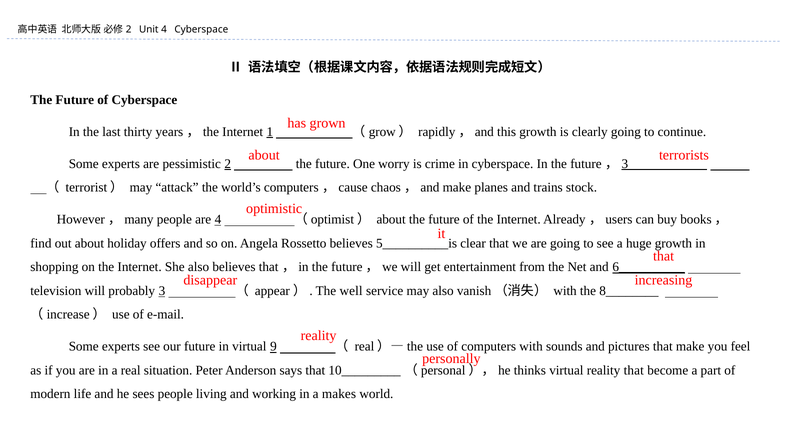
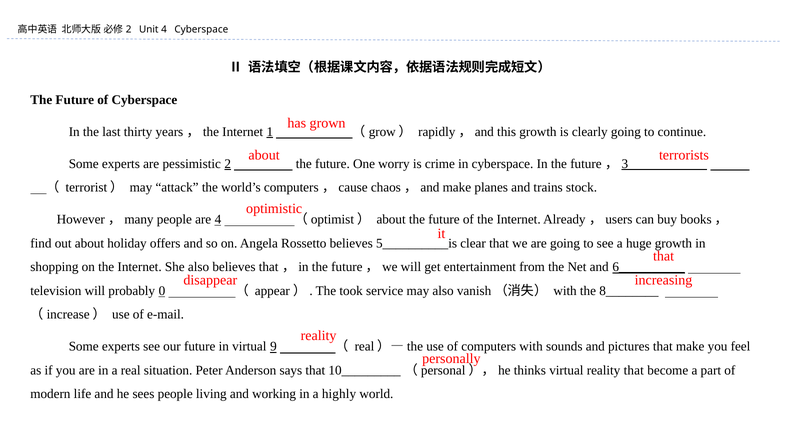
3: 3 -> 0
well: well -> took
makes: makes -> highly
